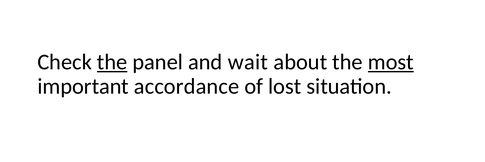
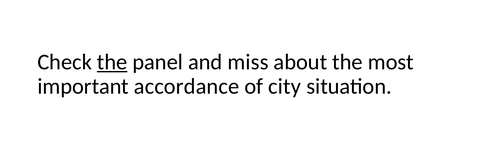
wait: wait -> miss
most underline: present -> none
lost: lost -> city
